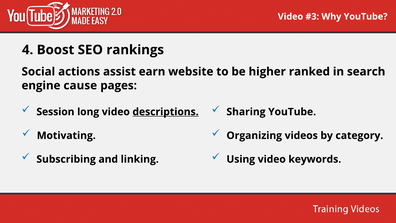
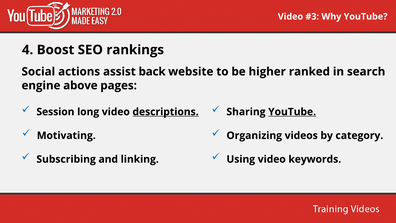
earn: earn -> back
cause: cause -> above
YouTube at (292, 112) underline: none -> present
